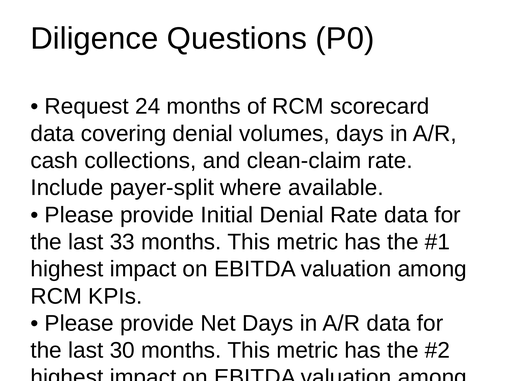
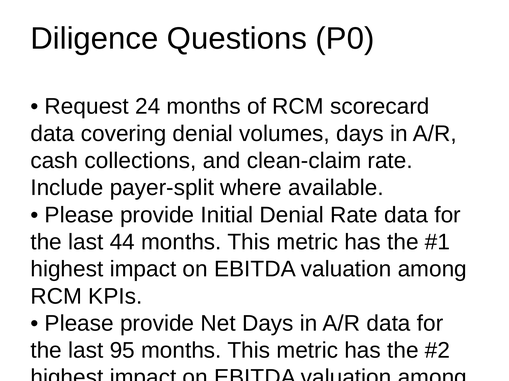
33: 33 -> 44
30: 30 -> 95
